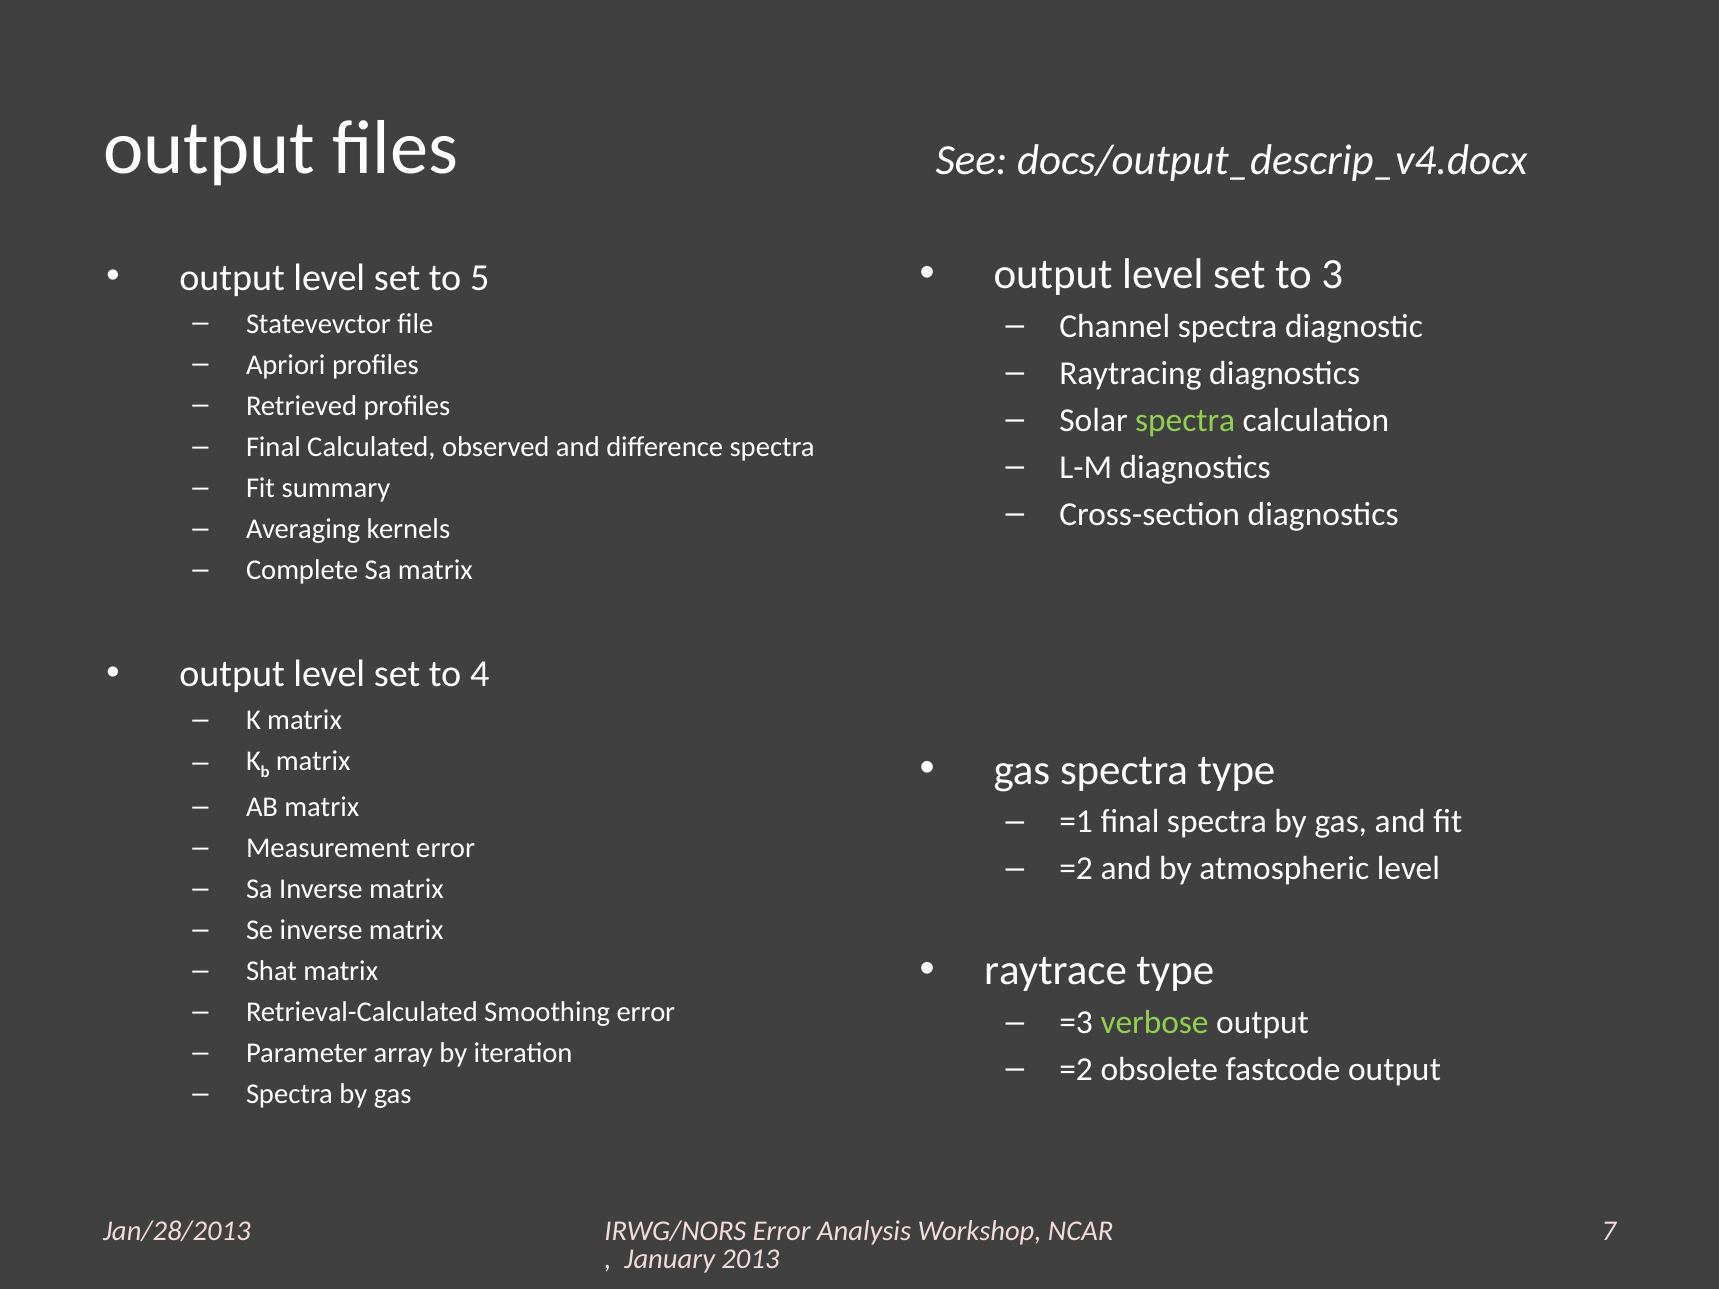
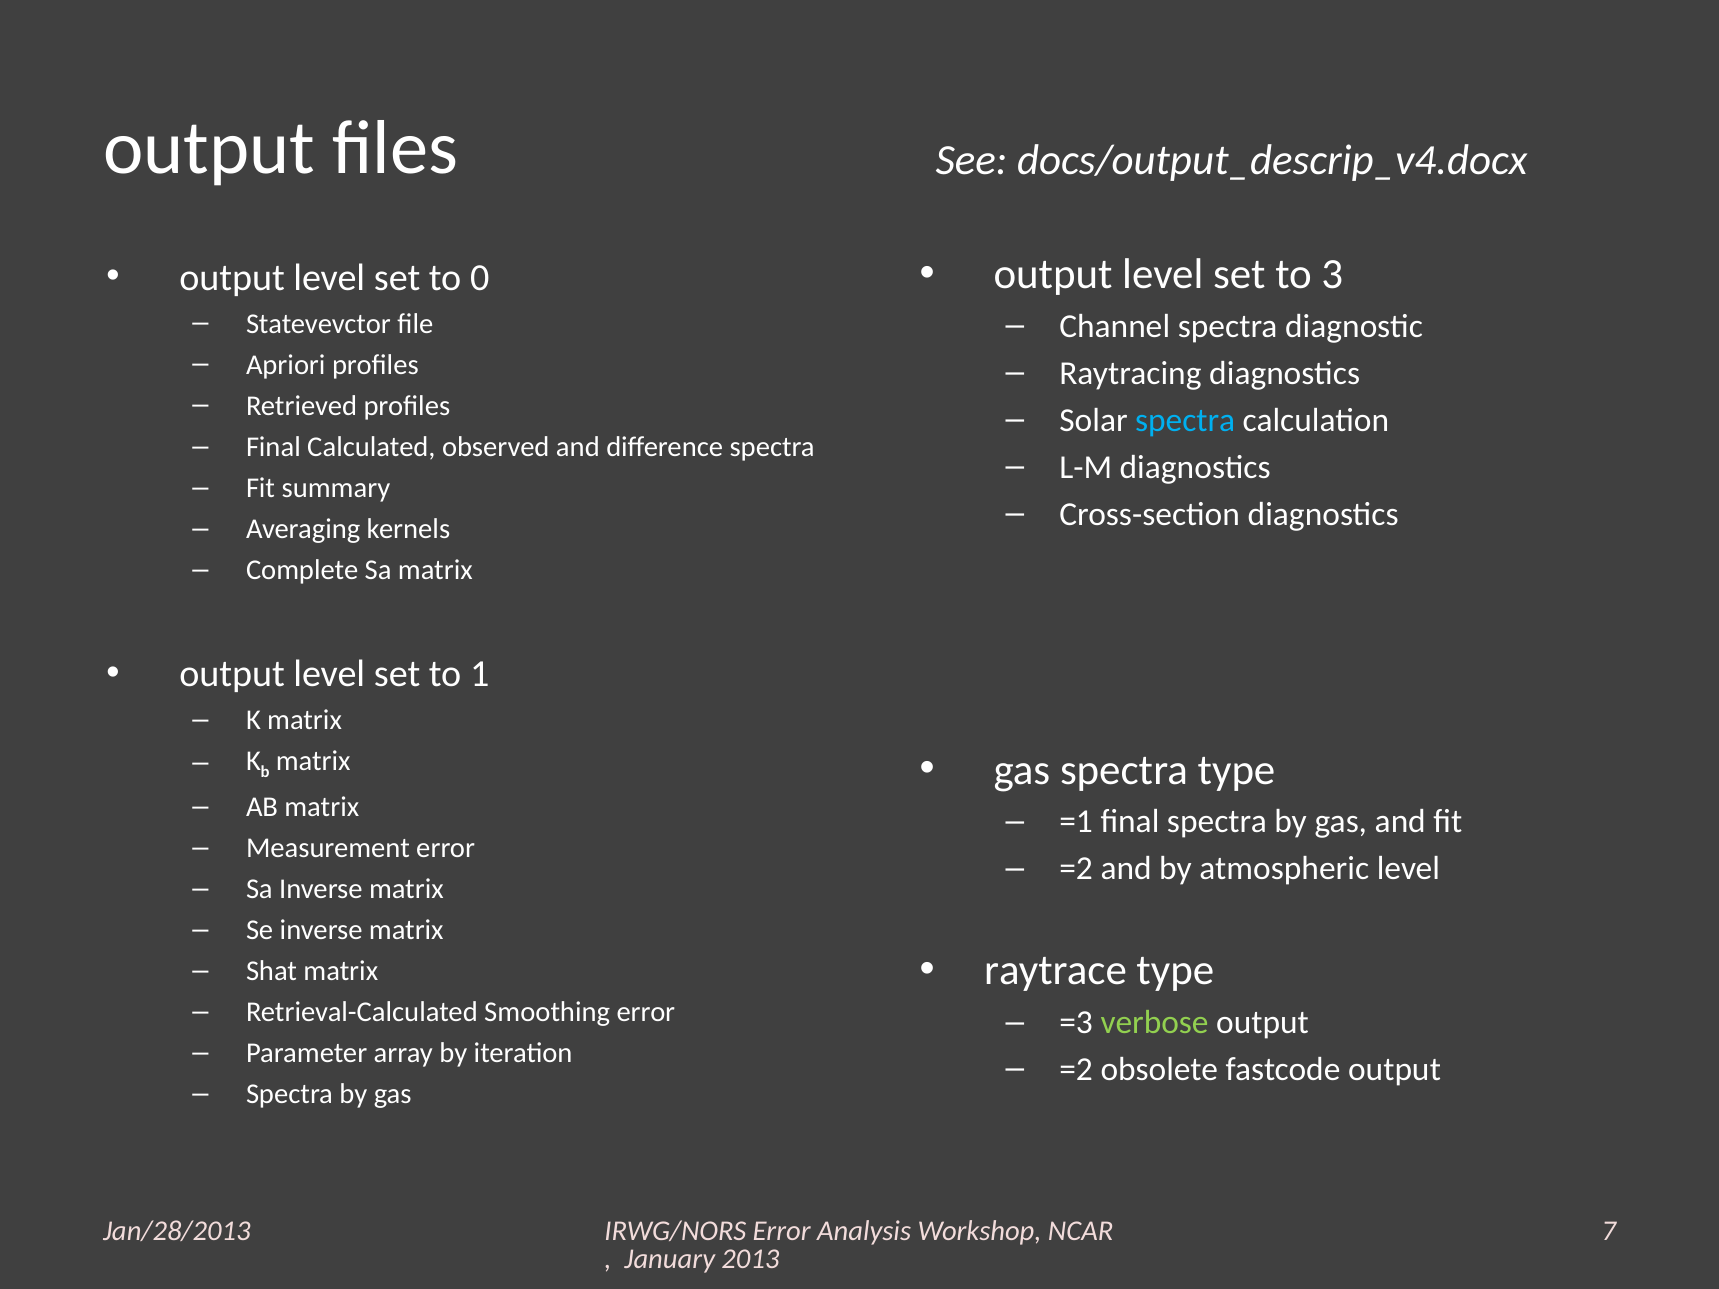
5: 5 -> 0
spectra at (1185, 420) colour: light green -> light blue
4: 4 -> 1
